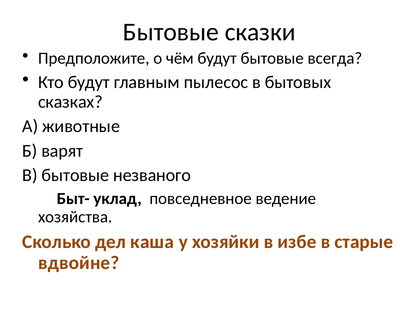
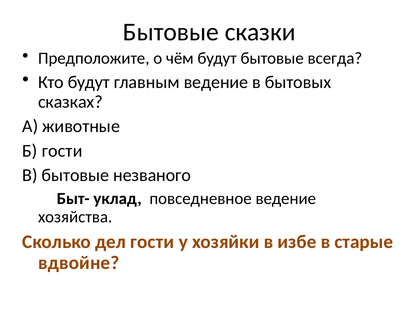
главным пылесос: пылесос -> ведение
Б варят: варят -> гости
дел каша: каша -> гости
